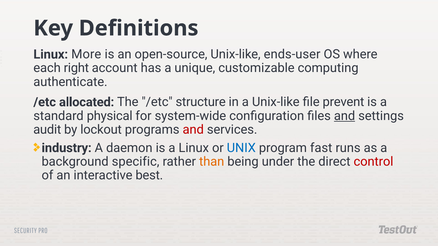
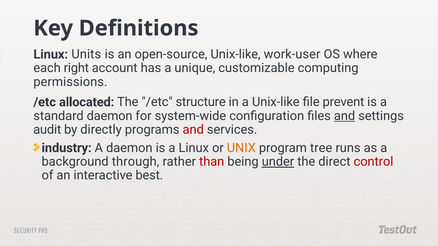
More: More -> Units
ends-user: ends-user -> work-user
authenticate: authenticate -> permissions
standard physical: physical -> daemon
lockout: lockout -> directly
UNIX colour: blue -> orange
fast: fast -> tree
specific: specific -> through
than colour: orange -> red
under underline: none -> present
